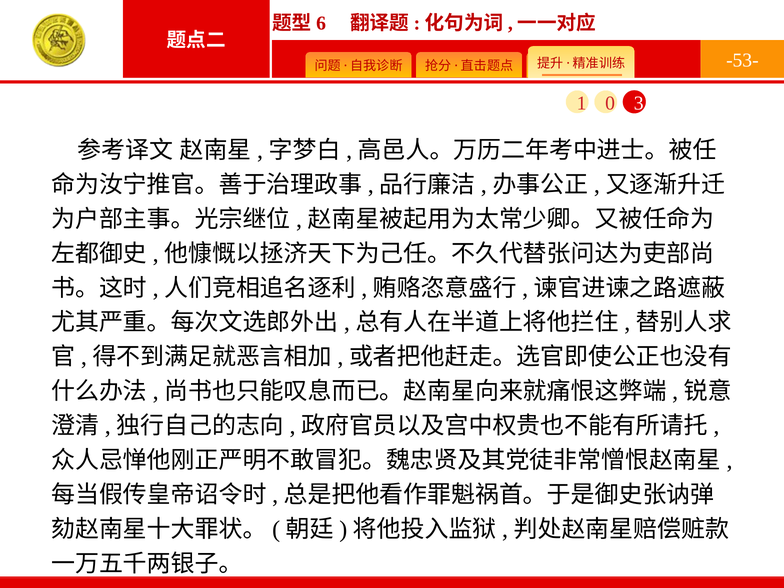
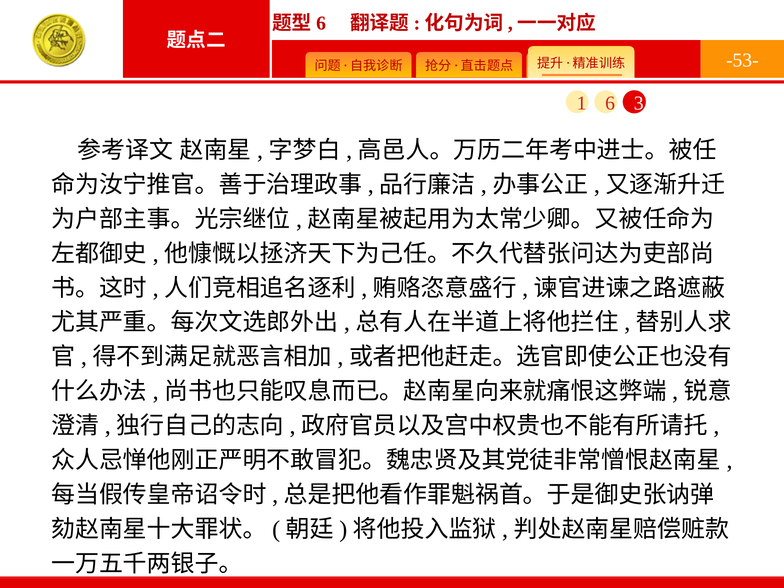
0: 0 -> 6
